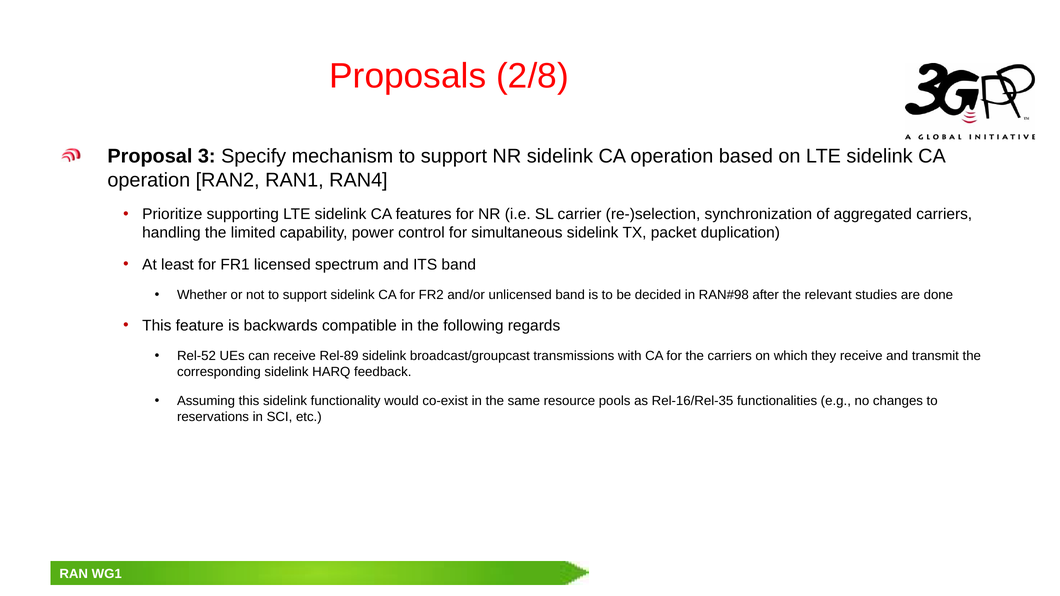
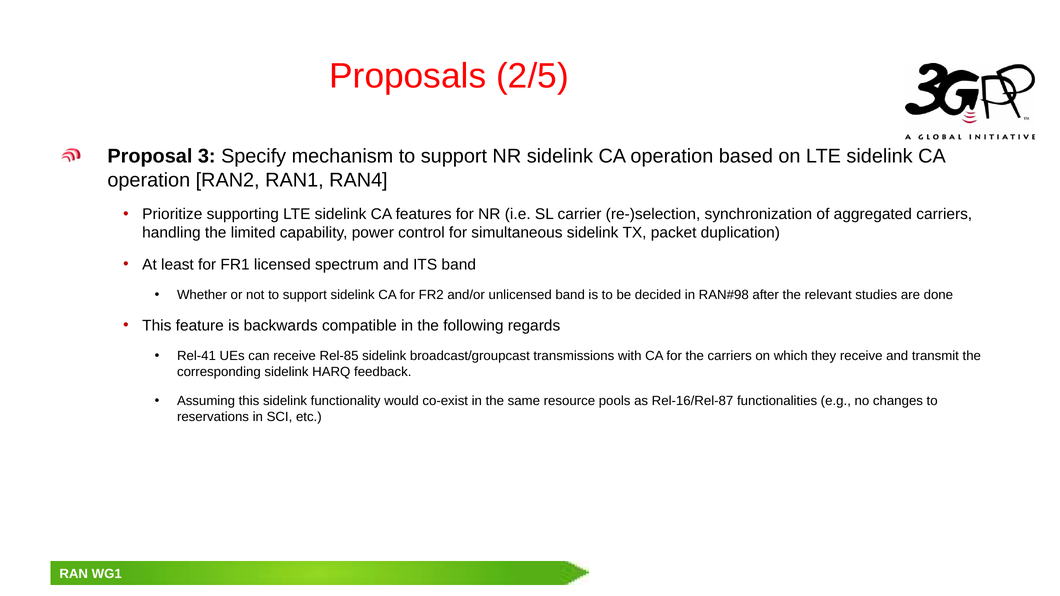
2/8: 2/8 -> 2/5
Rel-52: Rel-52 -> Rel-41
Rel-89: Rel-89 -> Rel-85
Rel-16/Rel-35: Rel-16/Rel-35 -> Rel-16/Rel-87
